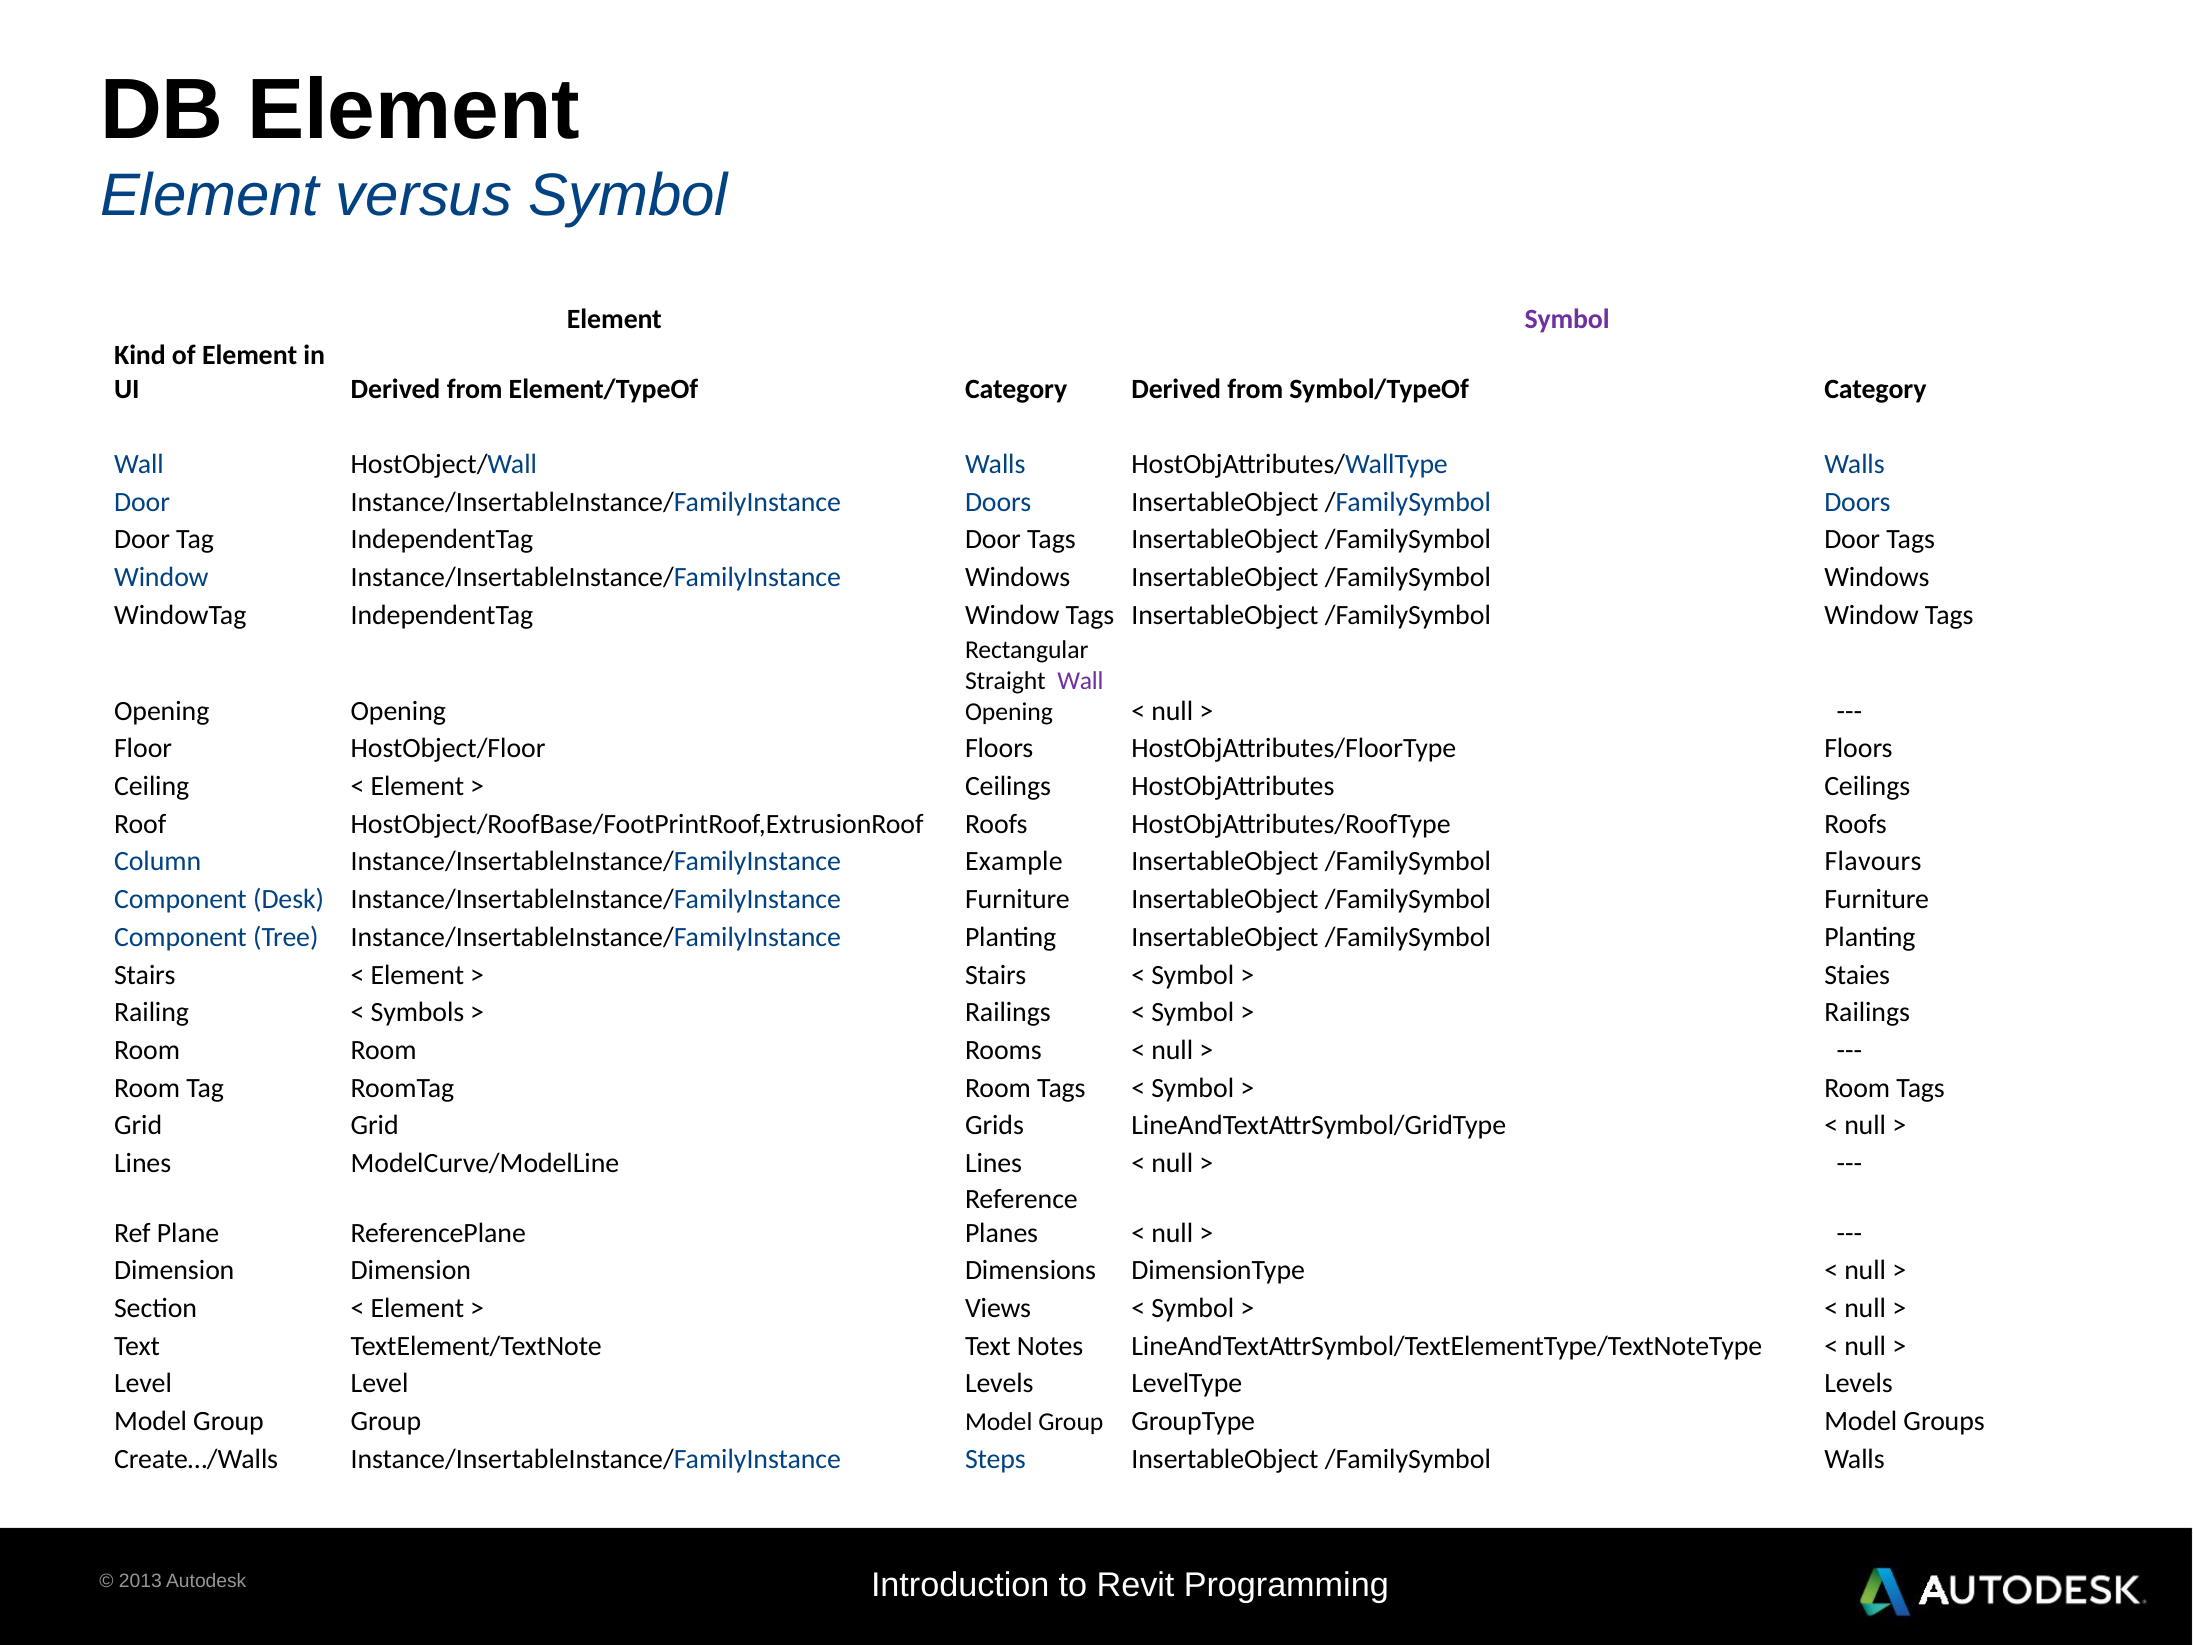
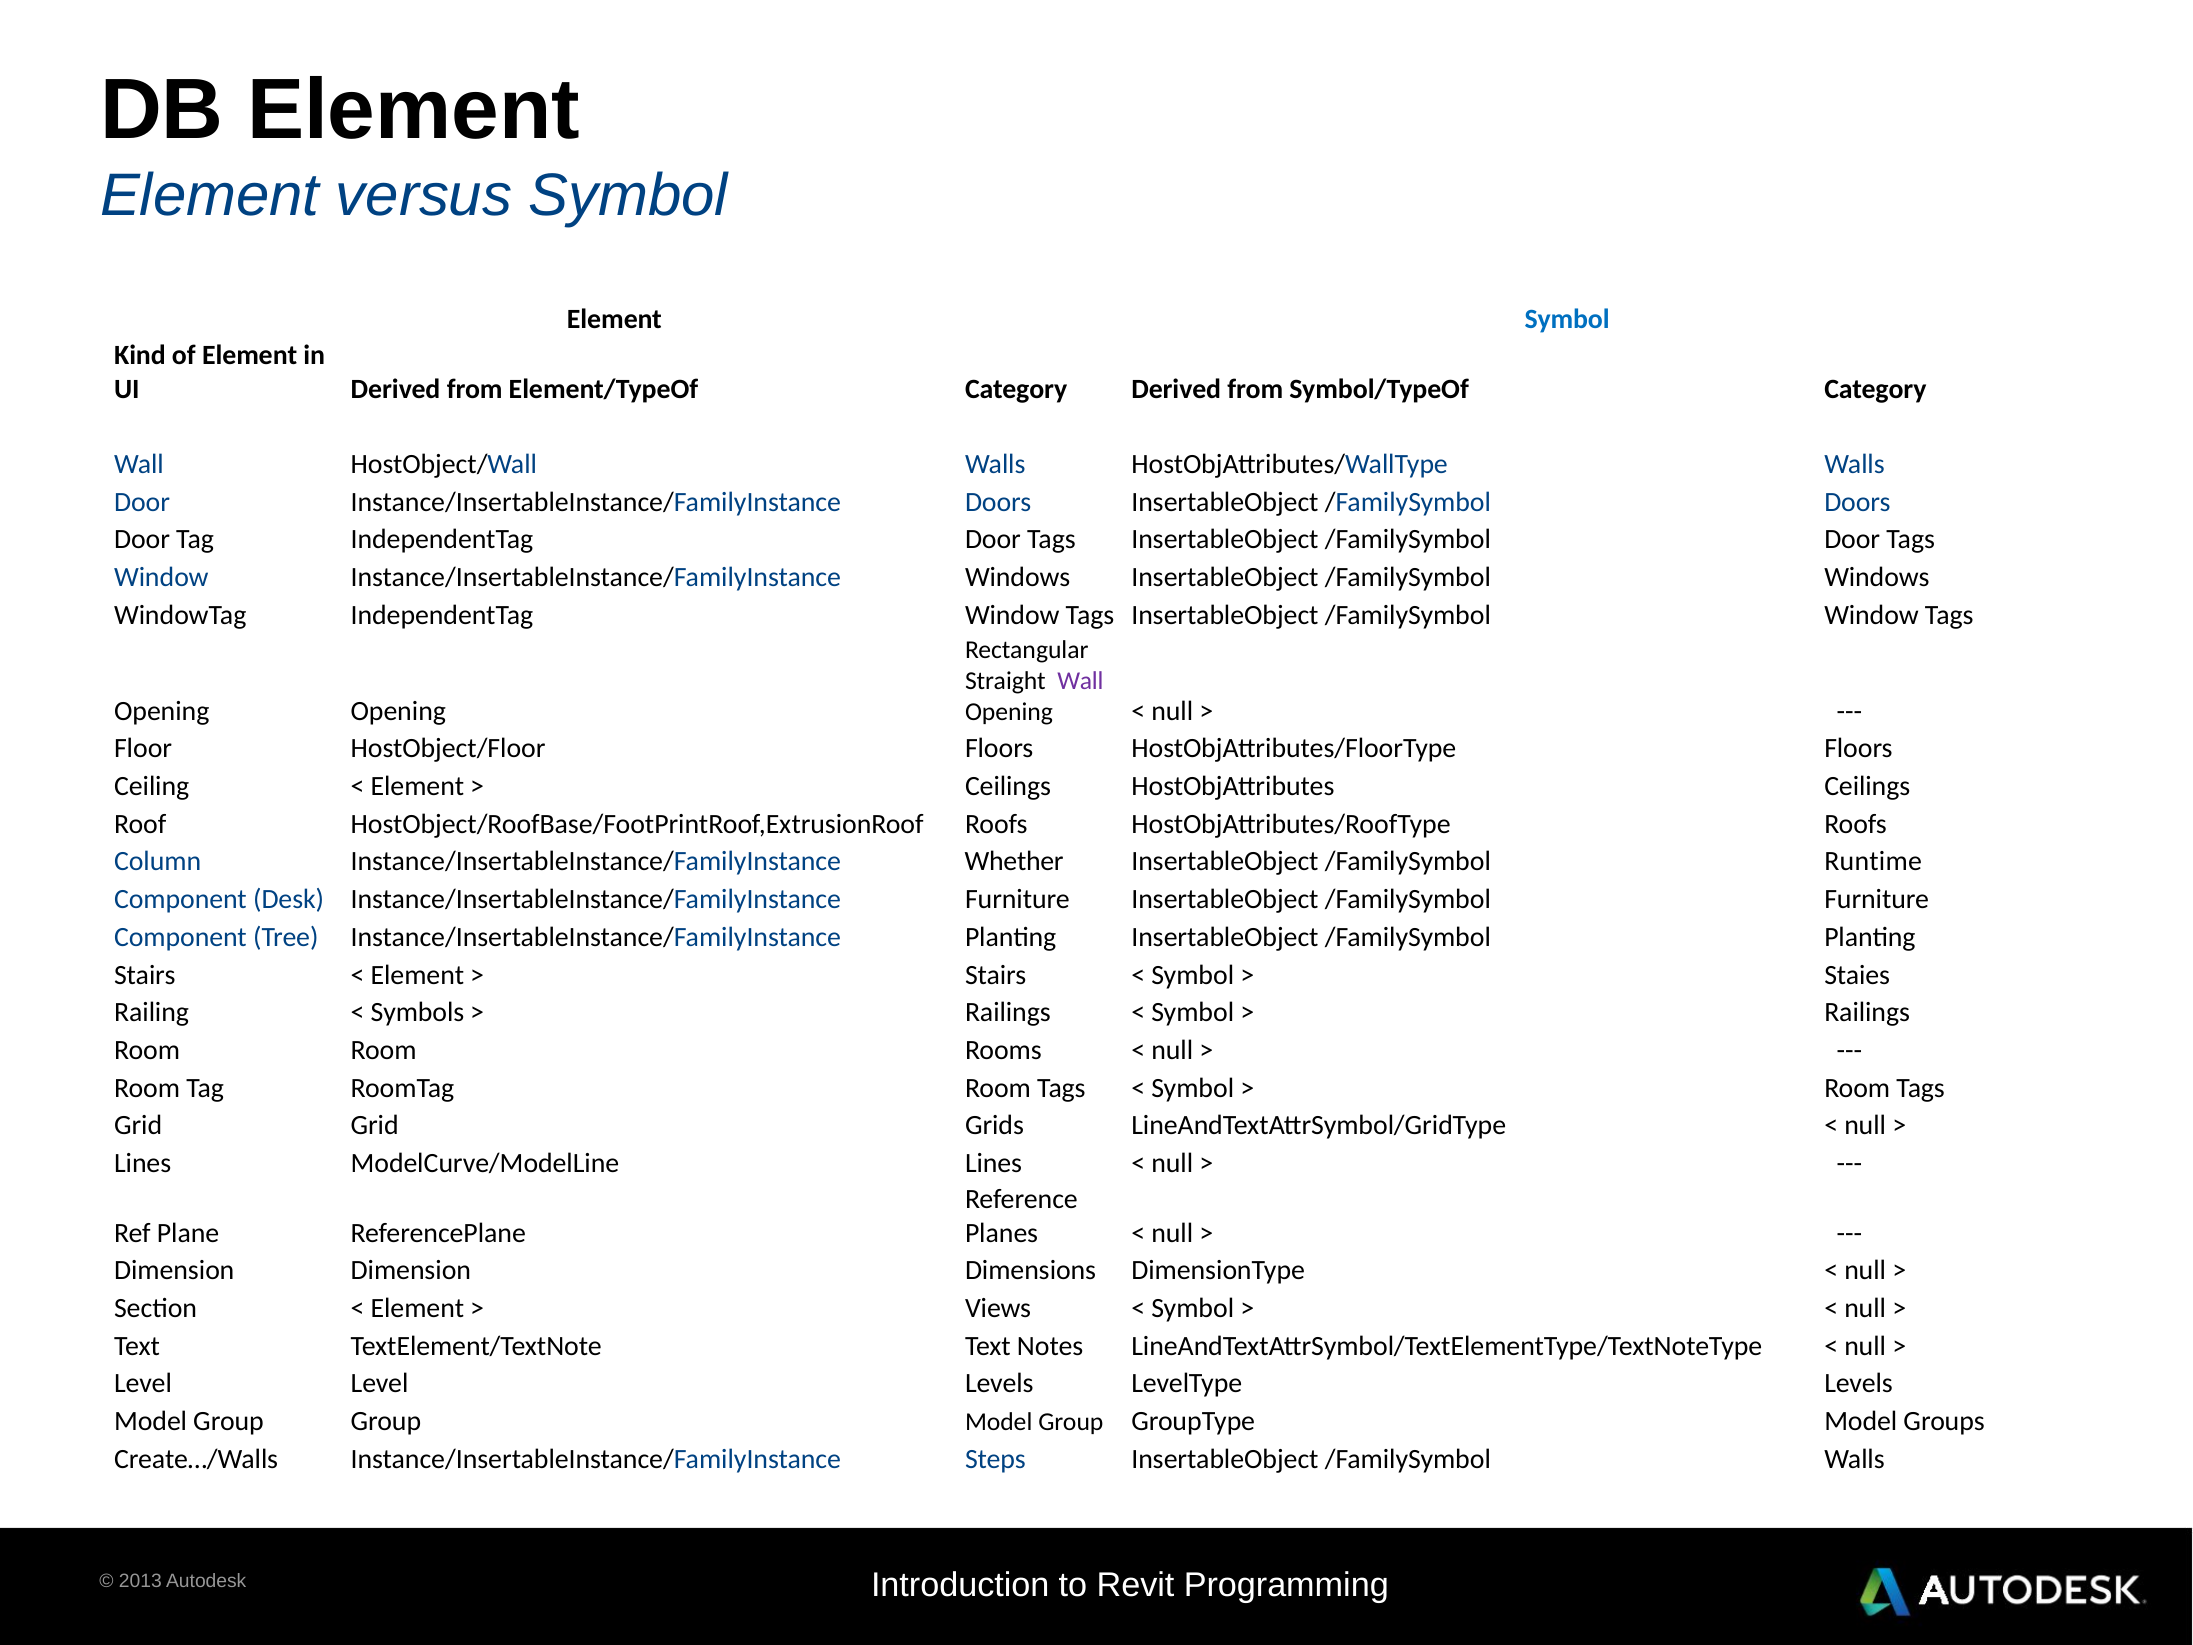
Symbol at (1567, 319) colour: purple -> blue
Example: Example -> Whether
Flavours: Flavours -> Runtime
